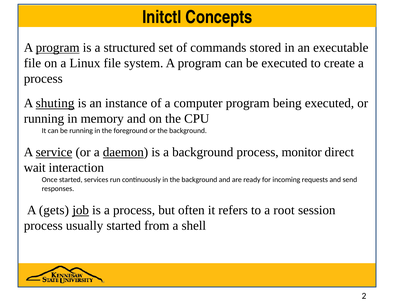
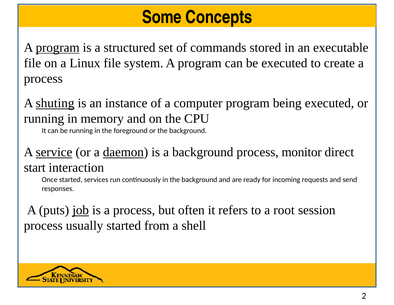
Initctl: Initctl -> Some
wait: wait -> start
gets: gets -> puts
